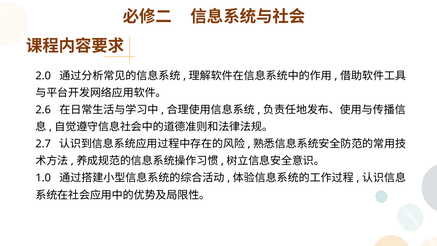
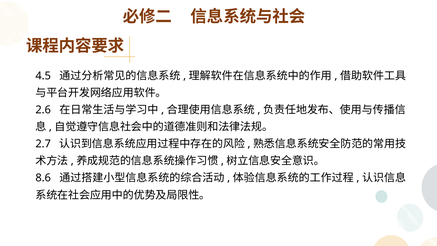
2.0: 2.0 -> 4.5
1.0: 1.0 -> 8.6
